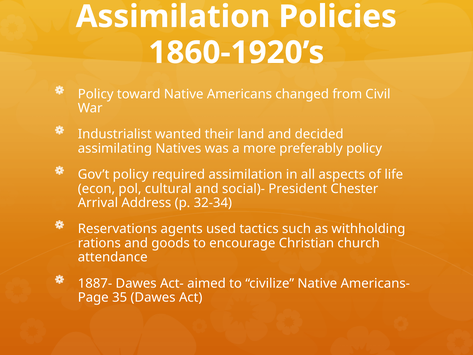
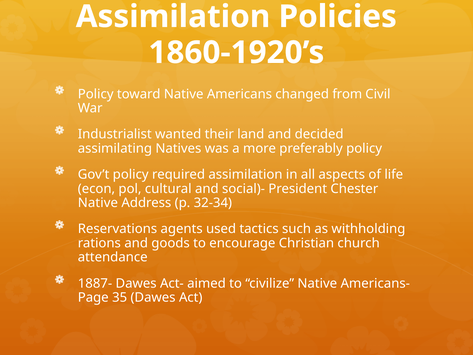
Arrival at (98, 203): Arrival -> Native
